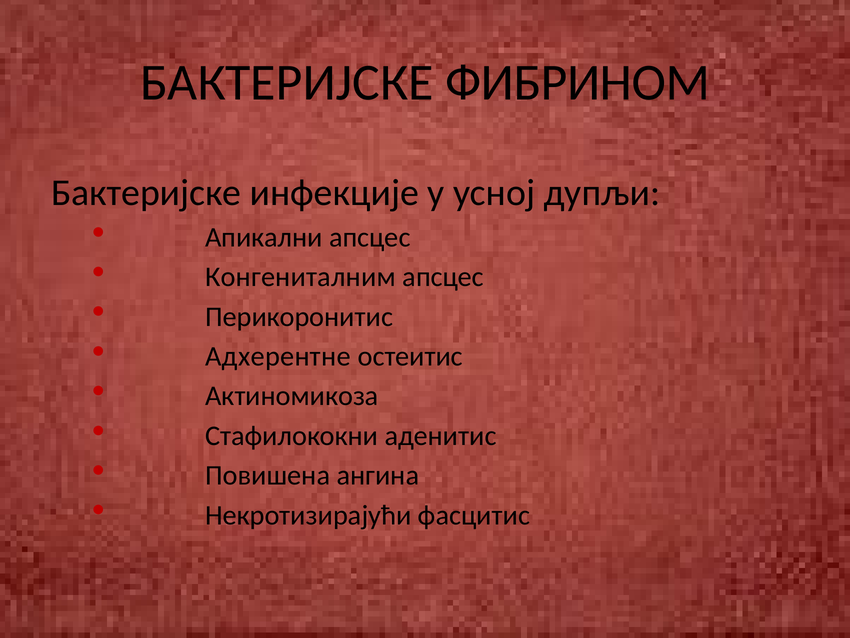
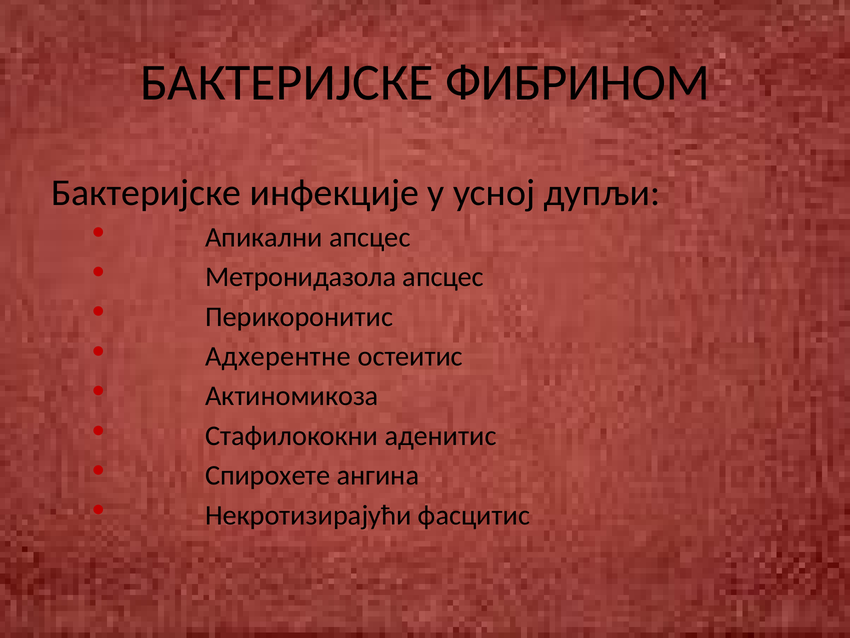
Конгениталним: Конгениталним -> Метронидазола
Повишена: Повишена -> Спирохете
